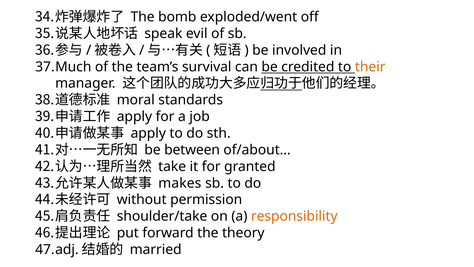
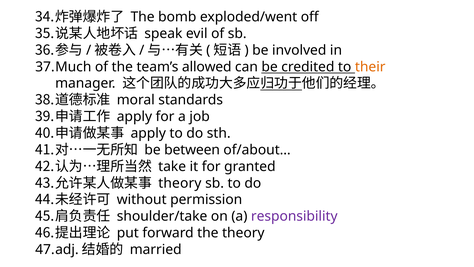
survival: survival -> allowed
makes at (180, 183): makes -> theory
responsibility colour: orange -> purple
